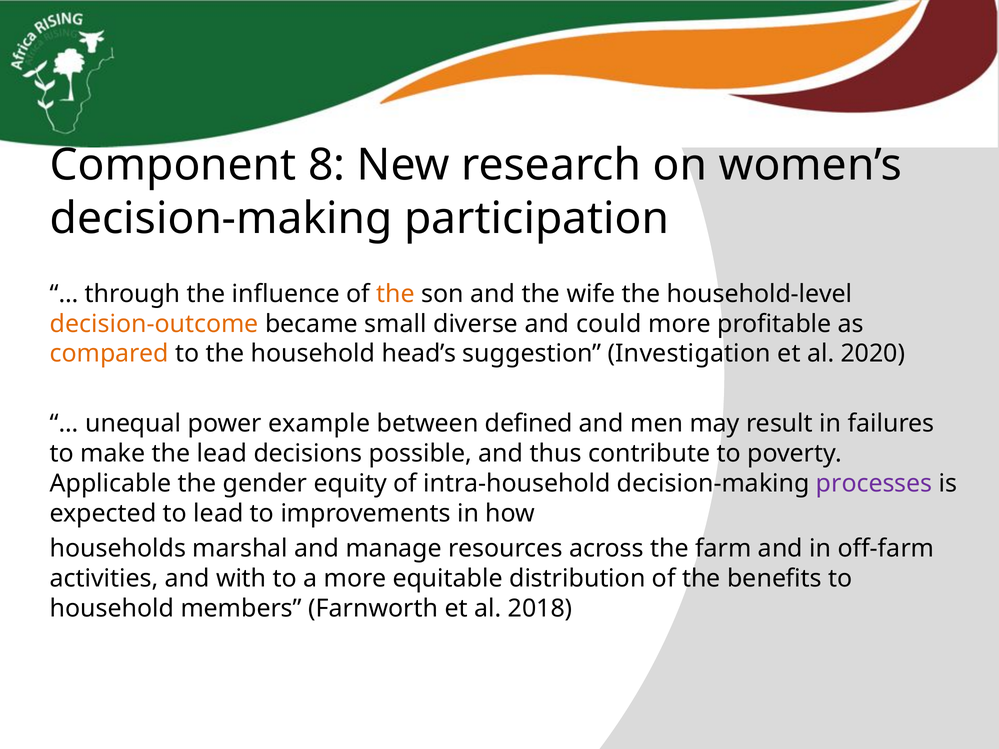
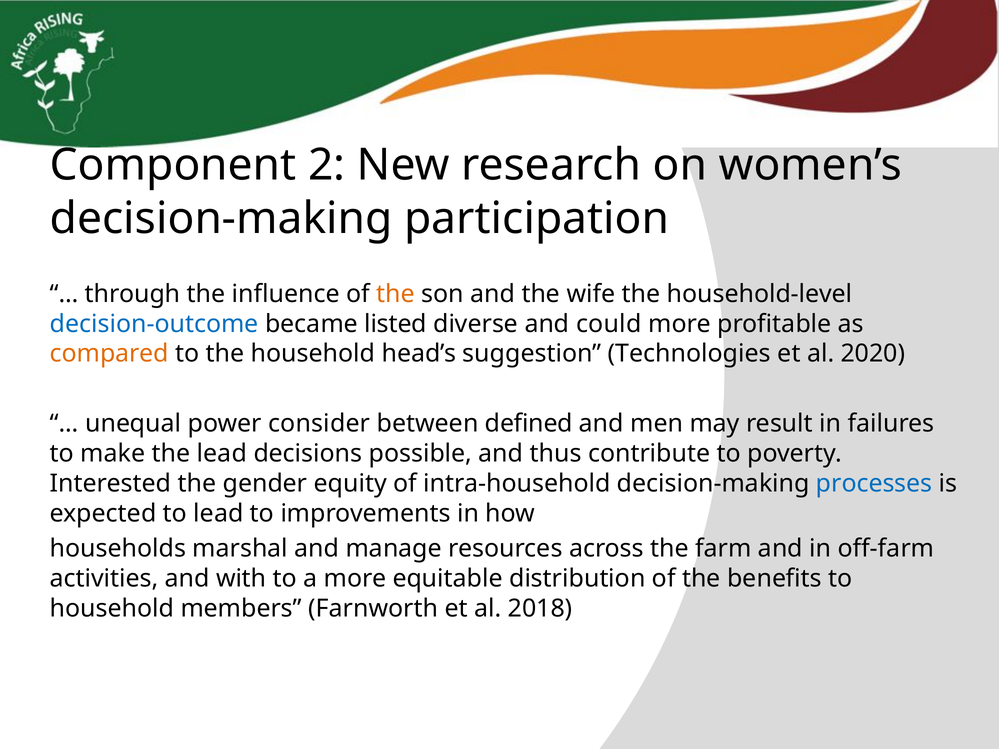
8: 8 -> 2
decision-outcome colour: orange -> blue
small: small -> listed
Investigation: Investigation -> Technologies
example: example -> consider
Applicable: Applicable -> Interested
processes colour: purple -> blue
